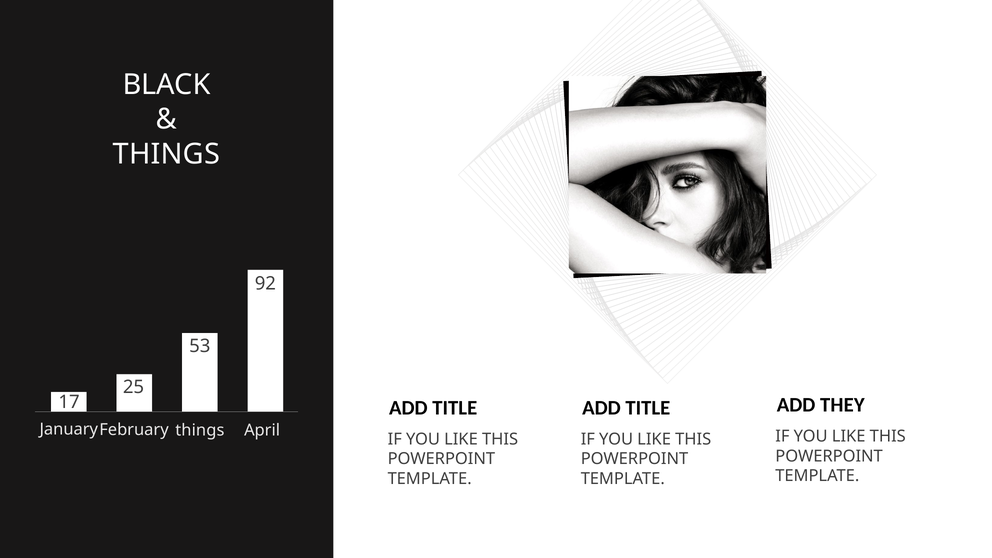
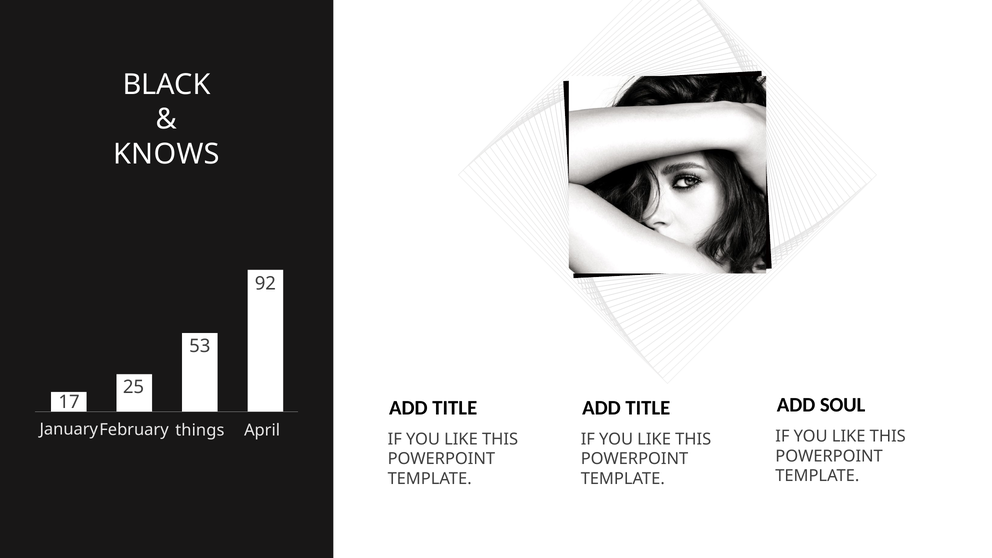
THINGS at (166, 154): THINGS -> KNOWS
THEY: THEY -> SOUL
